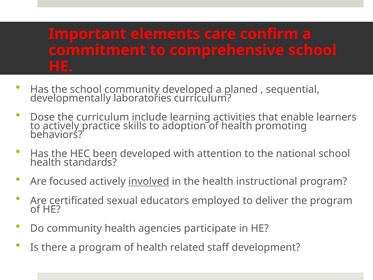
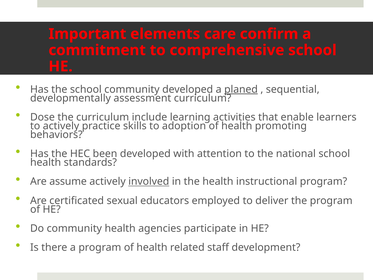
planed underline: none -> present
laboratories: laboratories -> assessment
focused: focused -> assume
